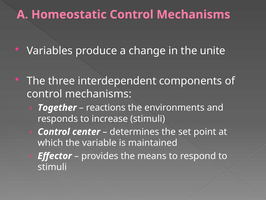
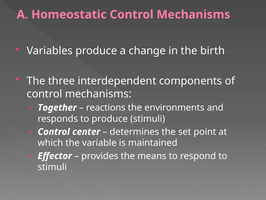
unite: unite -> birth
to increase: increase -> produce
